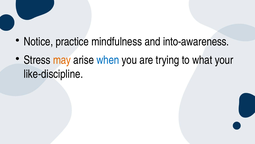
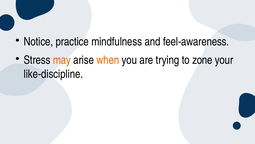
into-awareness: into-awareness -> feel-awareness
when colour: blue -> orange
what: what -> zone
